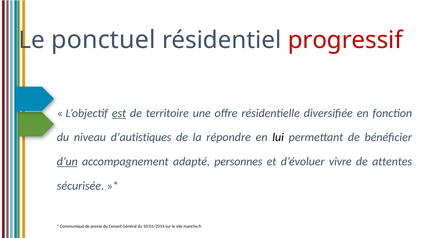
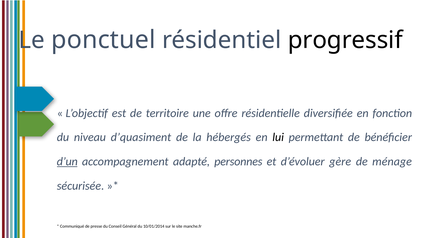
progressif colour: red -> black
est underline: present -> none
d’autistiques: d’autistiques -> d’quasiment
répondre: répondre -> hébergés
vivre: vivre -> gère
attentes: attentes -> ménage
